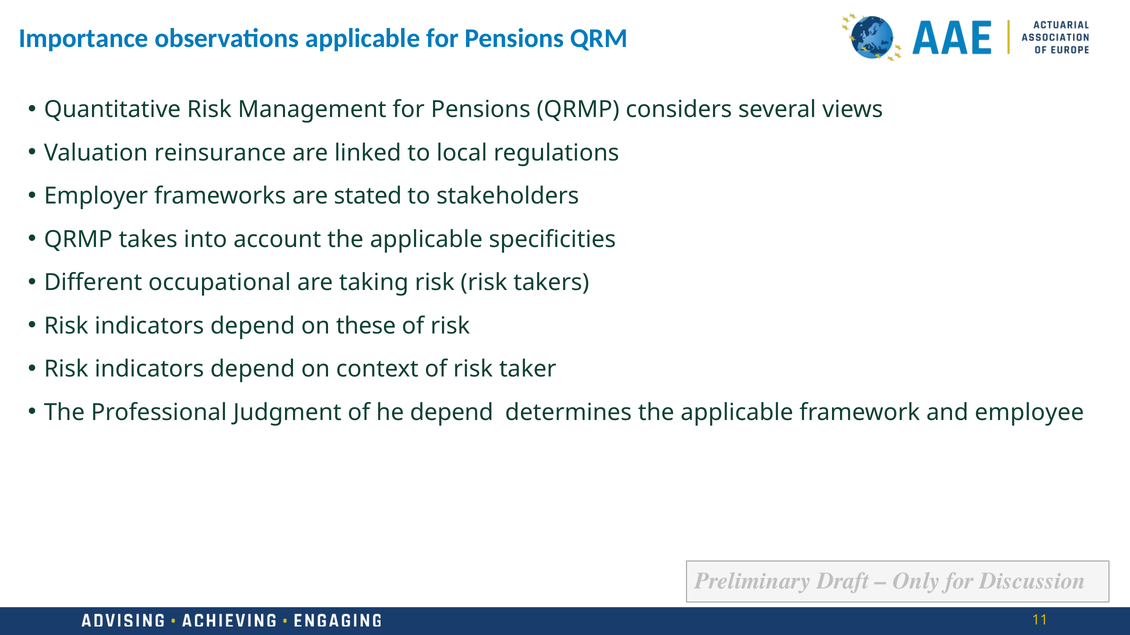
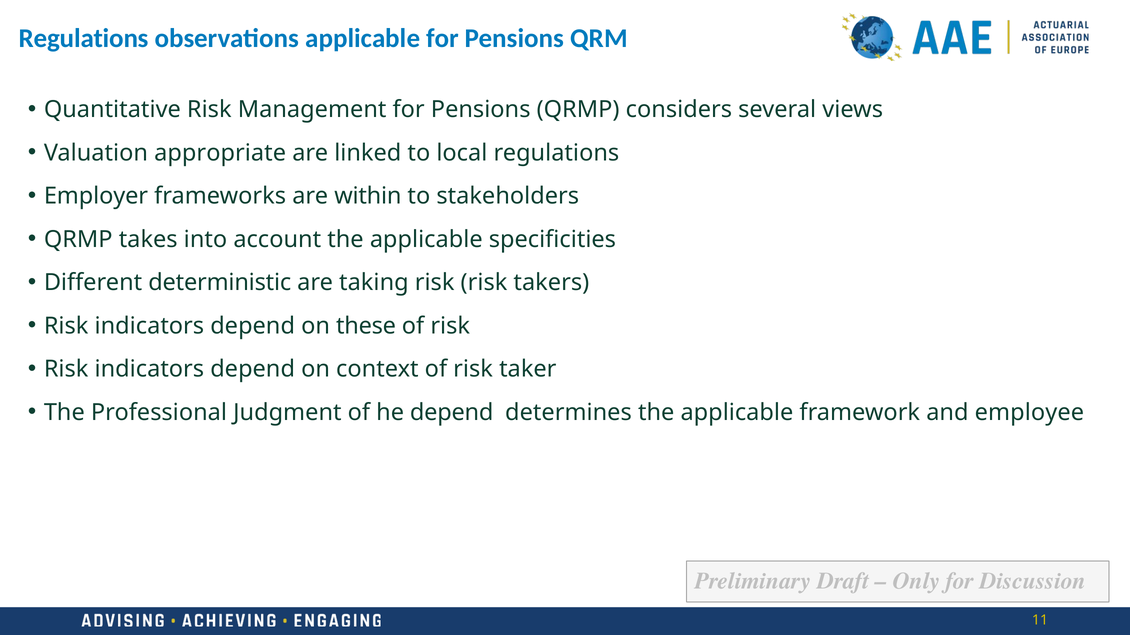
Importance at (84, 38): Importance -> Regulations
reinsurance: reinsurance -> appropriate
stated: stated -> within
occupational: occupational -> deterministic
